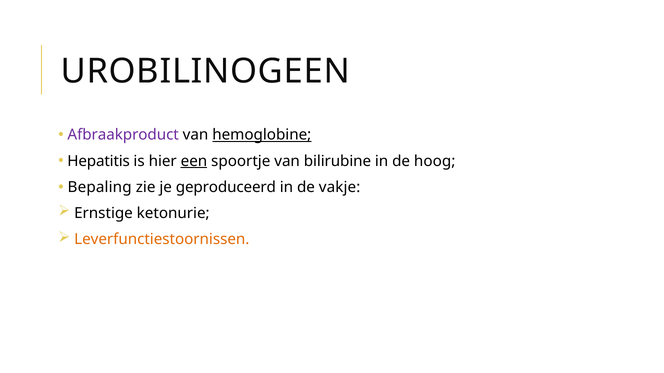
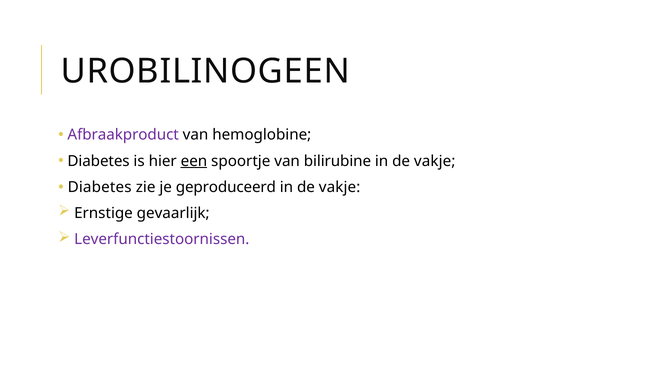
hemoglobine underline: present -> none
Hepatitis at (99, 161): Hepatitis -> Diabetes
hoog at (435, 161): hoog -> vakje
Bepaling at (100, 187): Bepaling -> Diabetes
ketonurie: ketonurie -> gevaarlijk
Leverfunctiestoornissen colour: orange -> purple
